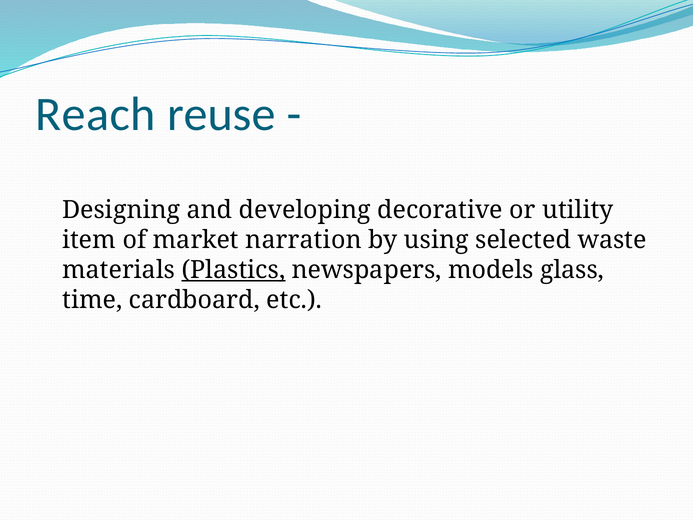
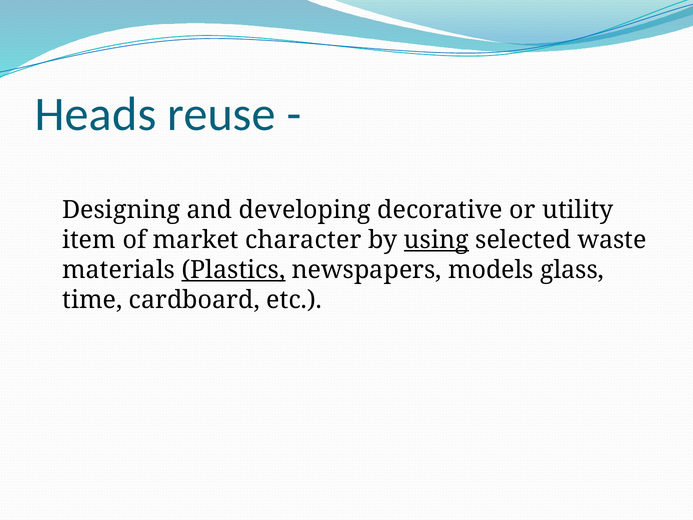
Reach: Reach -> Heads
narration: narration -> character
using underline: none -> present
